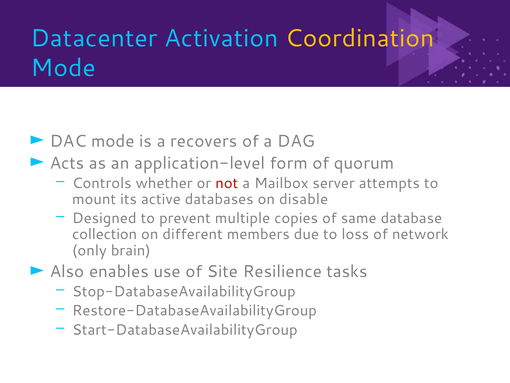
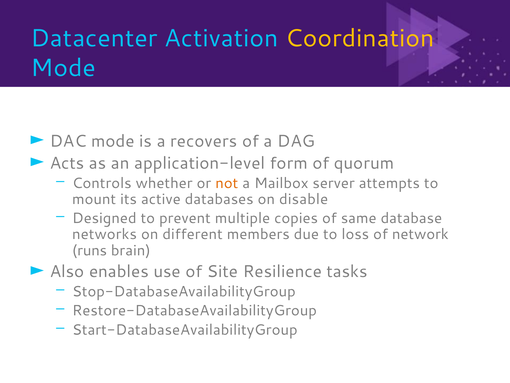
not colour: red -> orange
collection: collection -> networks
only: only -> runs
